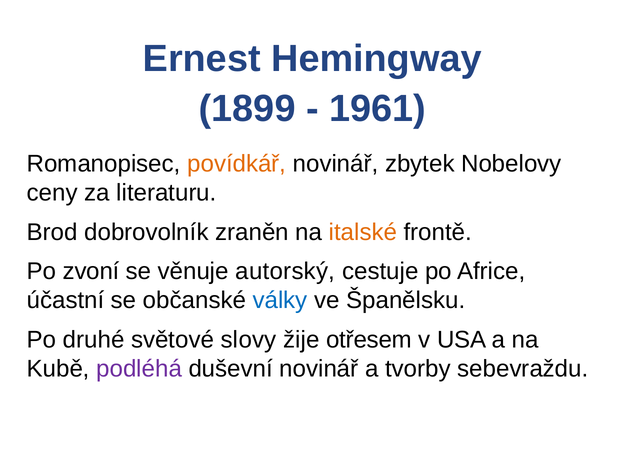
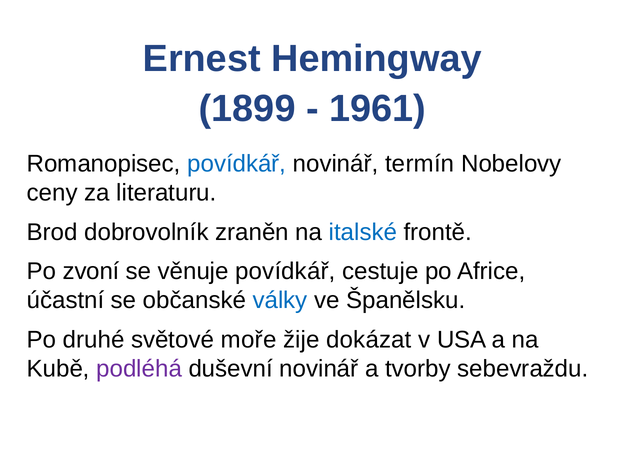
povídkář at (237, 164) colour: orange -> blue
zbytek: zbytek -> termín
italské colour: orange -> blue
věnuje autorský: autorský -> povídkář
slovy: slovy -> moře
otřesem: otřesem -> dokázat
